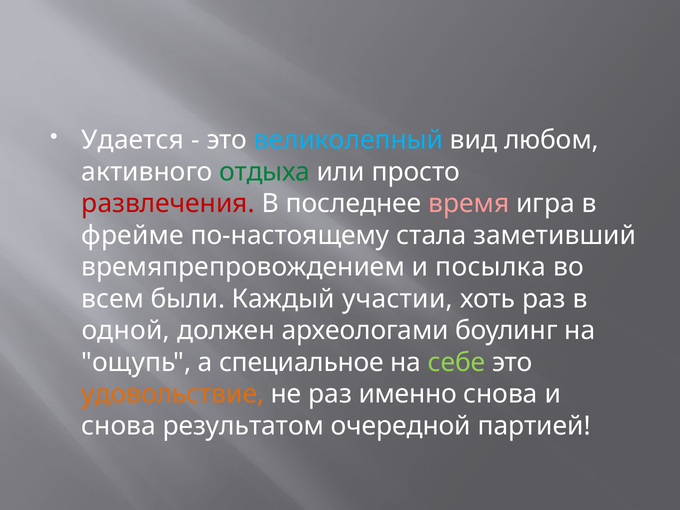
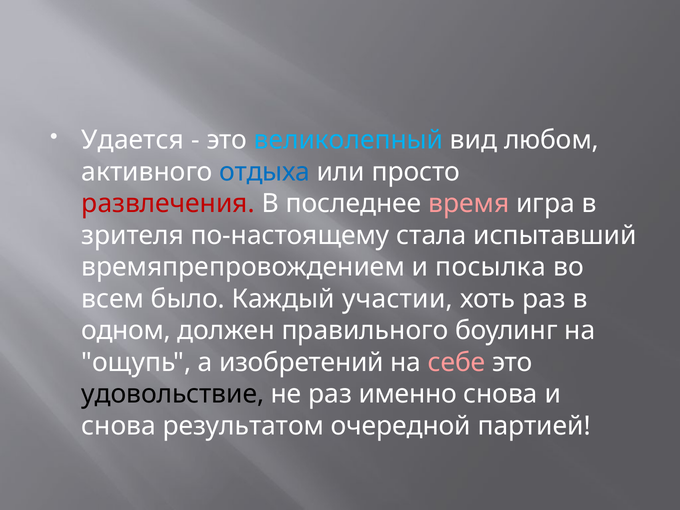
отдыха colour: green -> blue
фрейме: фрейме -> зрителя
заметивший: заметивший -> испытавший
были: были -> было
одной: одной -> одном
археологами: археологами -> правильного
специальное: специальное -> изобретений
себе colour: light green -> pink
удовольствие colour: orange -> black
